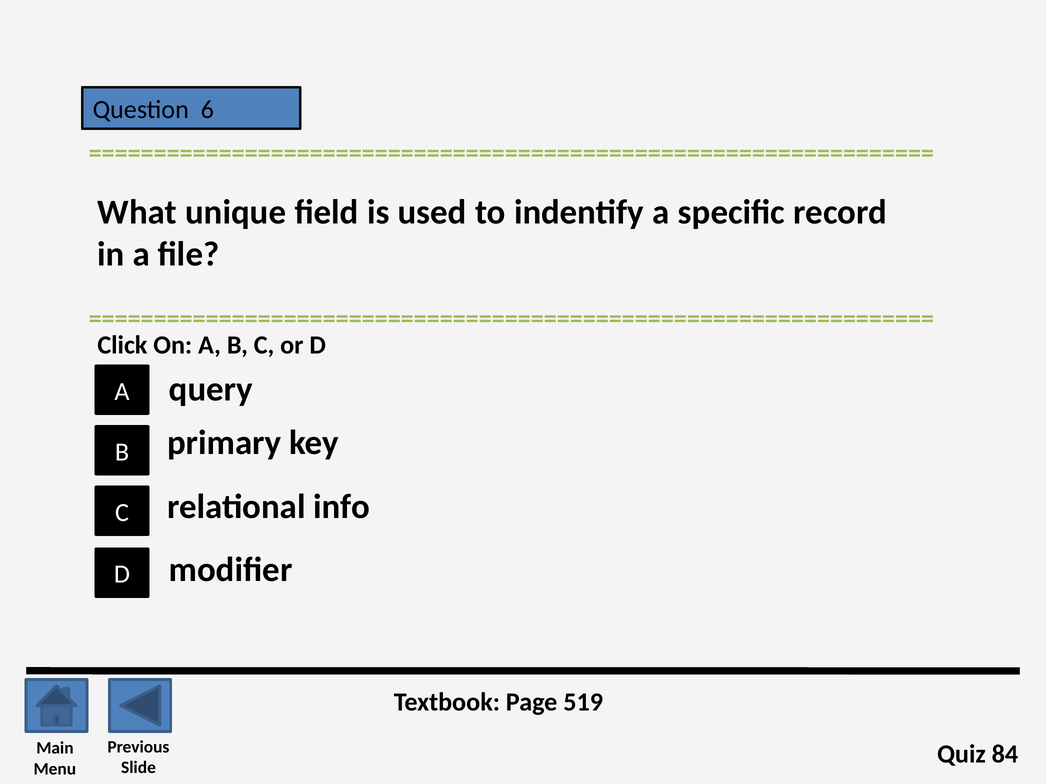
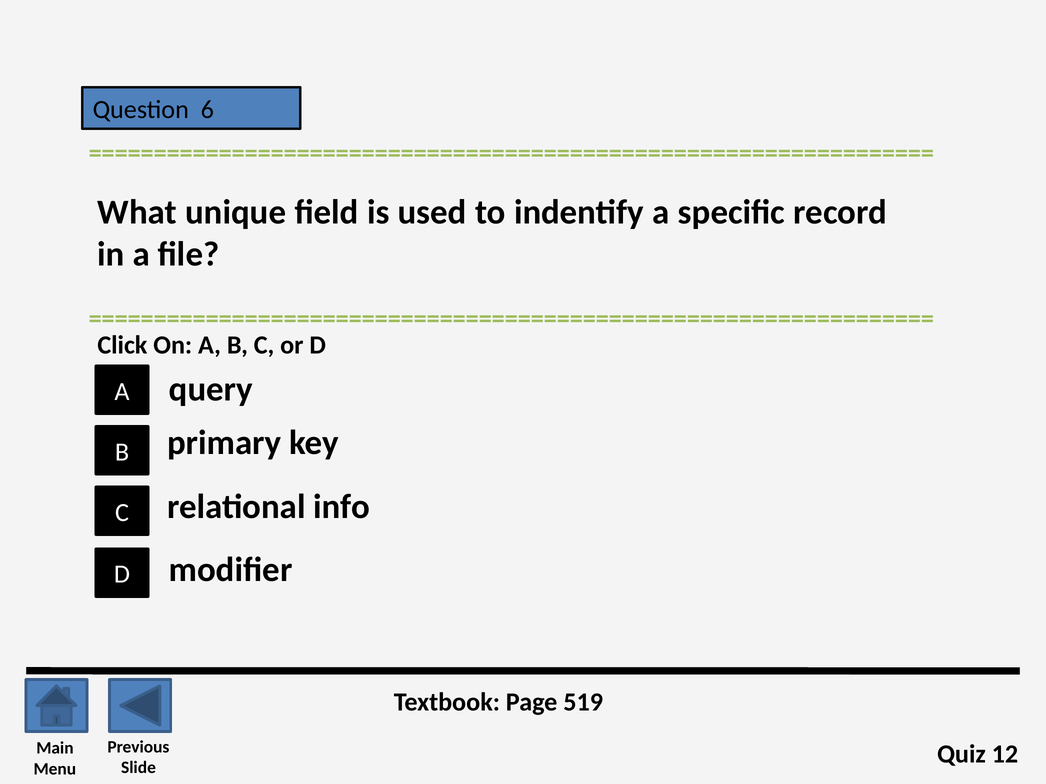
84: 84 -> 12
